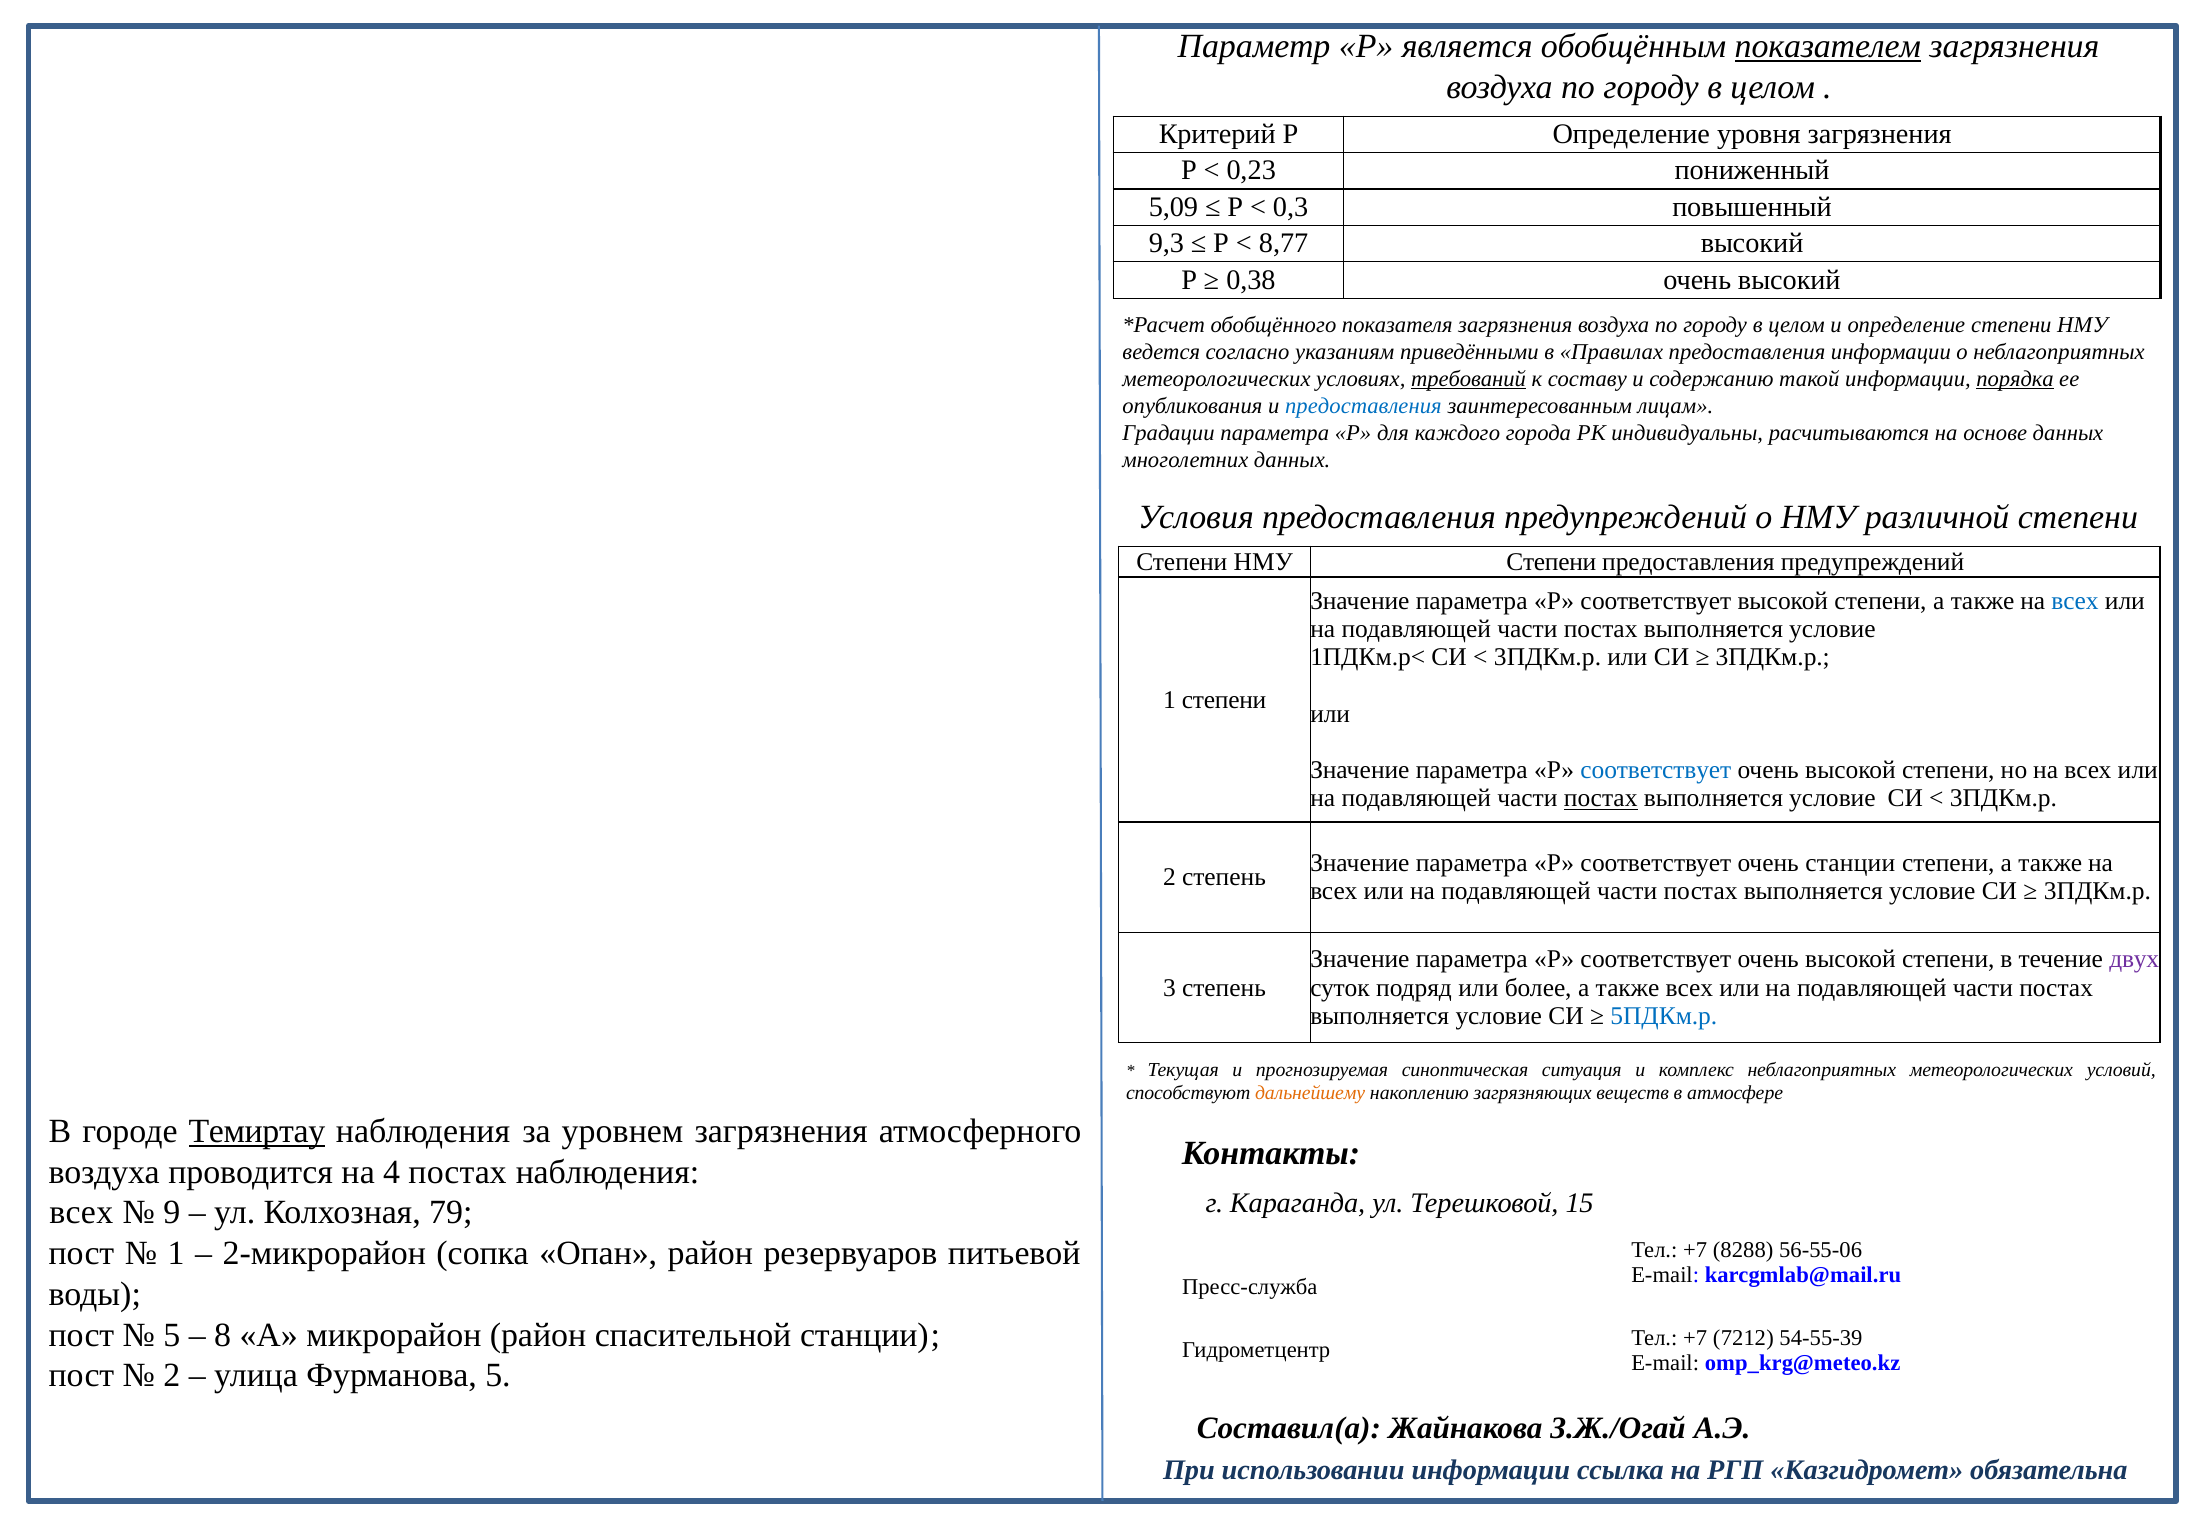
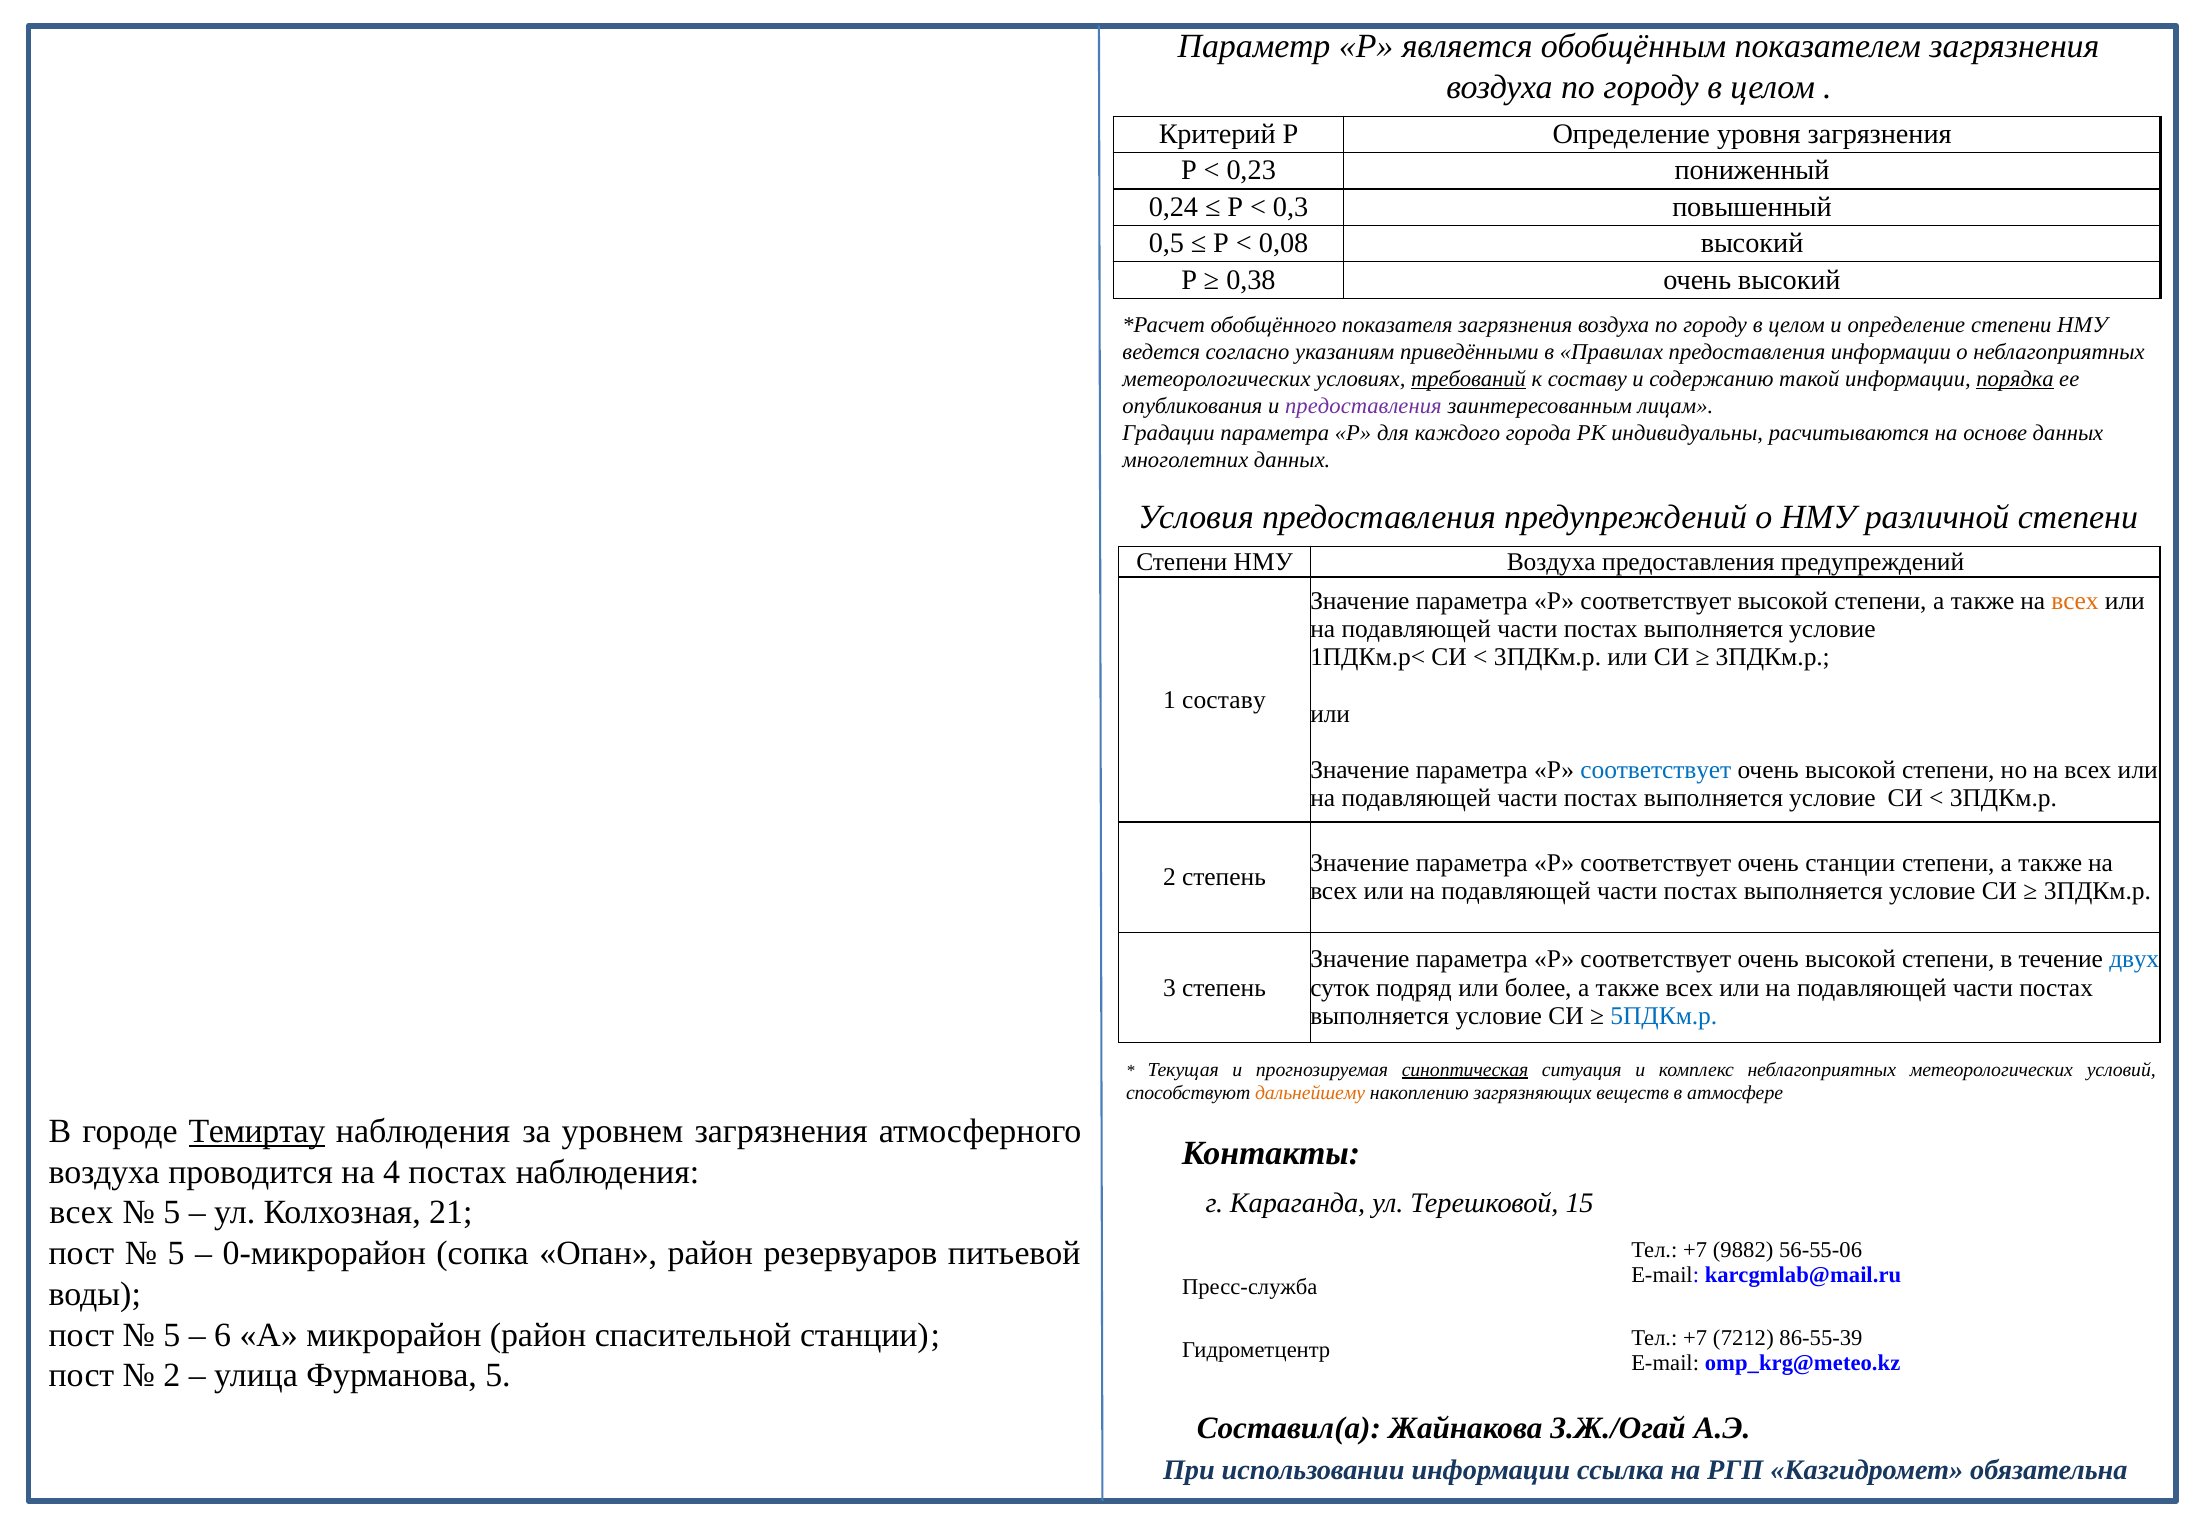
показателем underline: present -> none
5,09: 5,09 -> 0,24
9,3: 9,3 -> 0,5
8,77: 8,77 -> 0,08
предоставления at (1363, 406) colour: blue -> purple
НМУ Степени: Степени -> Воздуха
всех at (2075, 601) colour: blue -> orange
1 степени: степени -> составу
постах at (1601, 798) underline: present -> none
двух colour: purple -> blue
синоптическая underline: none -> present
9 at (172, 1212): 9 -> 5
79: 79 -> 21
1 at (176, 1253): 1 -> 5
2-микрорайон: 2-микрорайон -> 0-микрорайон
8288: 8288 -> 9882
8: 8 -> 6
54-55-39: 54-55-39 -> 86-55-39
